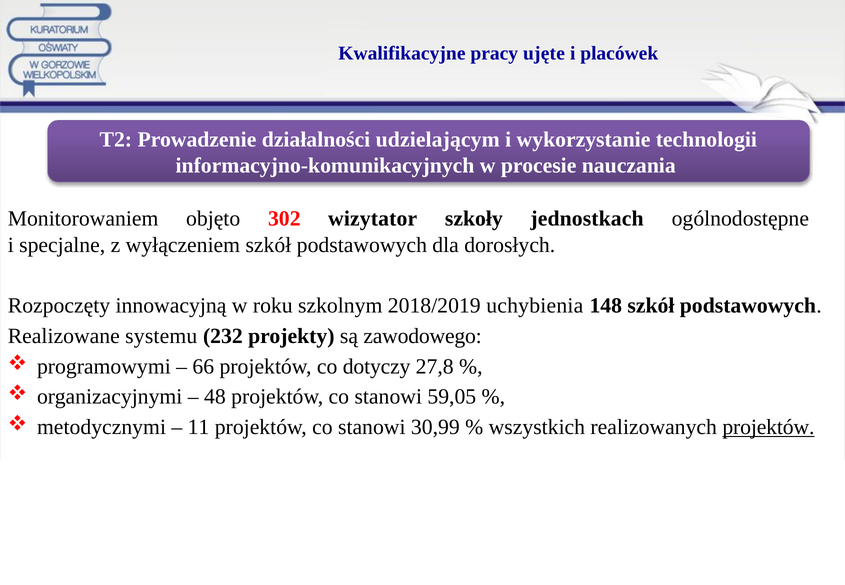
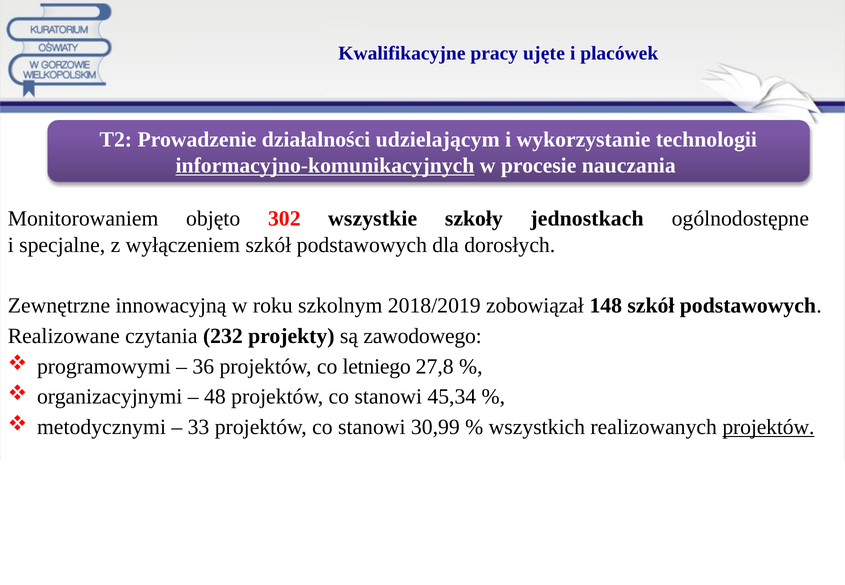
informacyjno-komunikacyjnych underline: none -> present
wizytator: wizytator -> wszystkie
Rozpoczęty: Rozpoczęty -> Zewnętrzne
uchybienia: uchybienia -> zobowiązał
systemu: systemu -> czytania
66: 66 -> 36
dotyczy: dotyczy -> letniego
59,05: 59,05 -> 45,34
11: 11 -> 33
